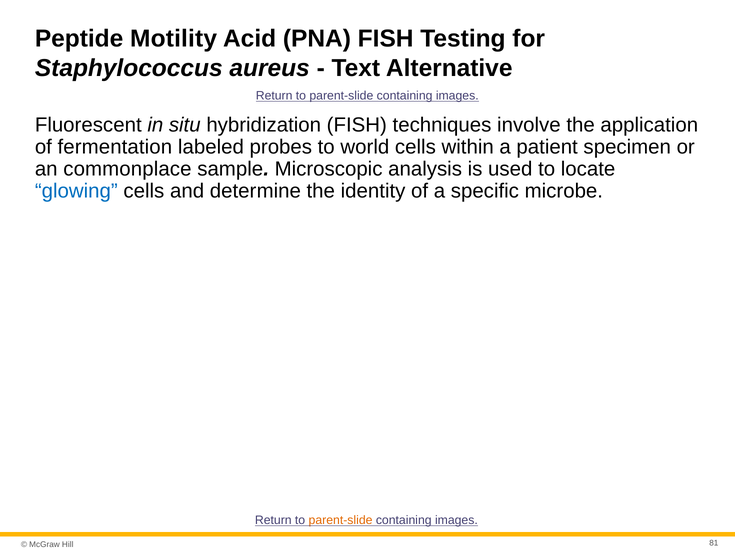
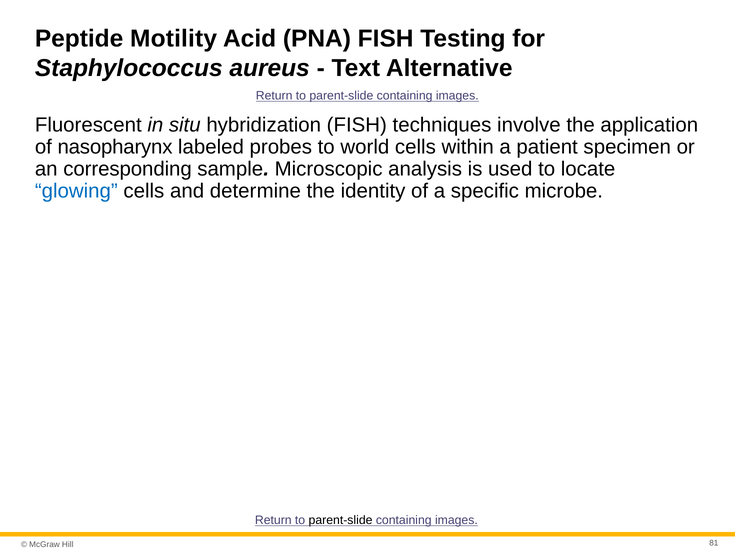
fermentation: fermentation -> nasopharynx
commonplace: commonplace -> corresponding
parent-slide at (341, 520) colour: orange -> black
